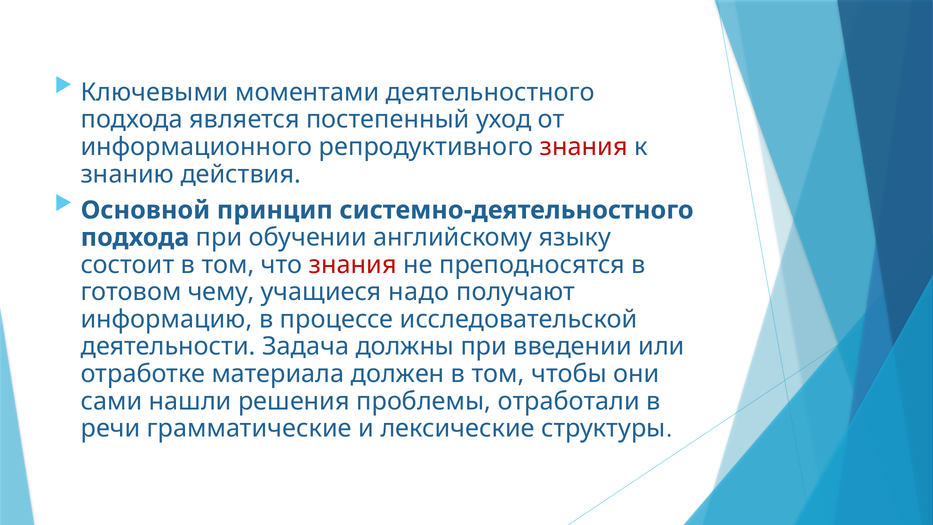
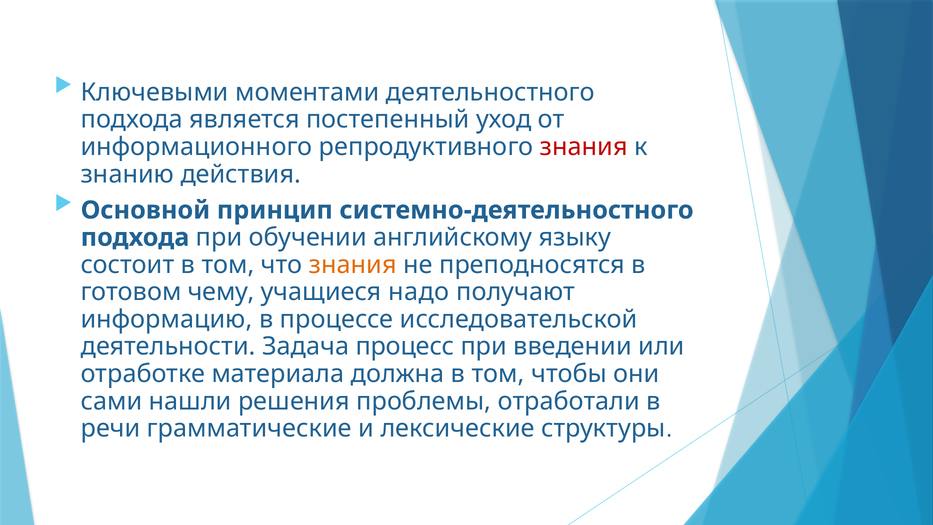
знания at (353, 265) colour: red -> orange
должны: должны -> процесс
должен: должен -> должна
